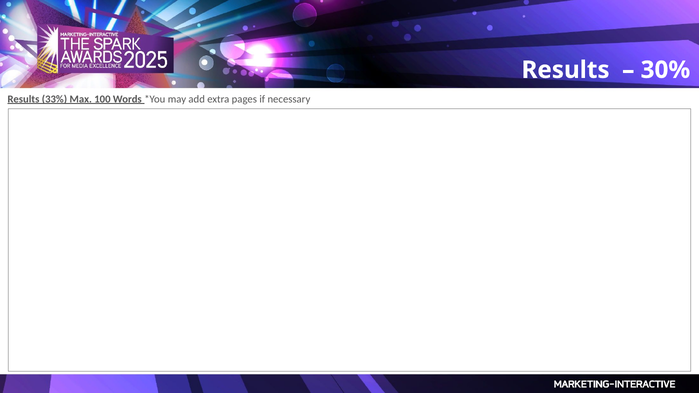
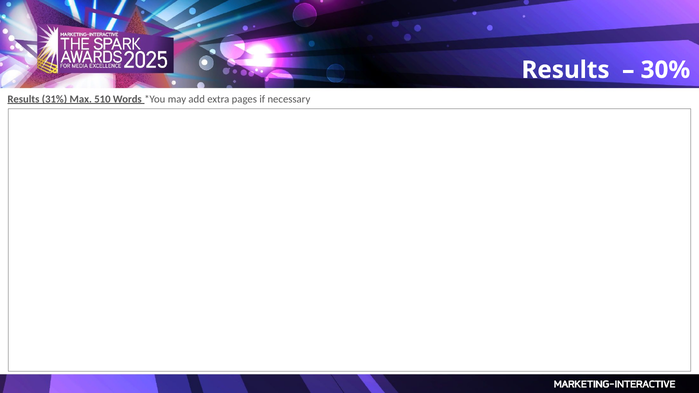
33%: 33% -> 31%
100: 100 -> 510
